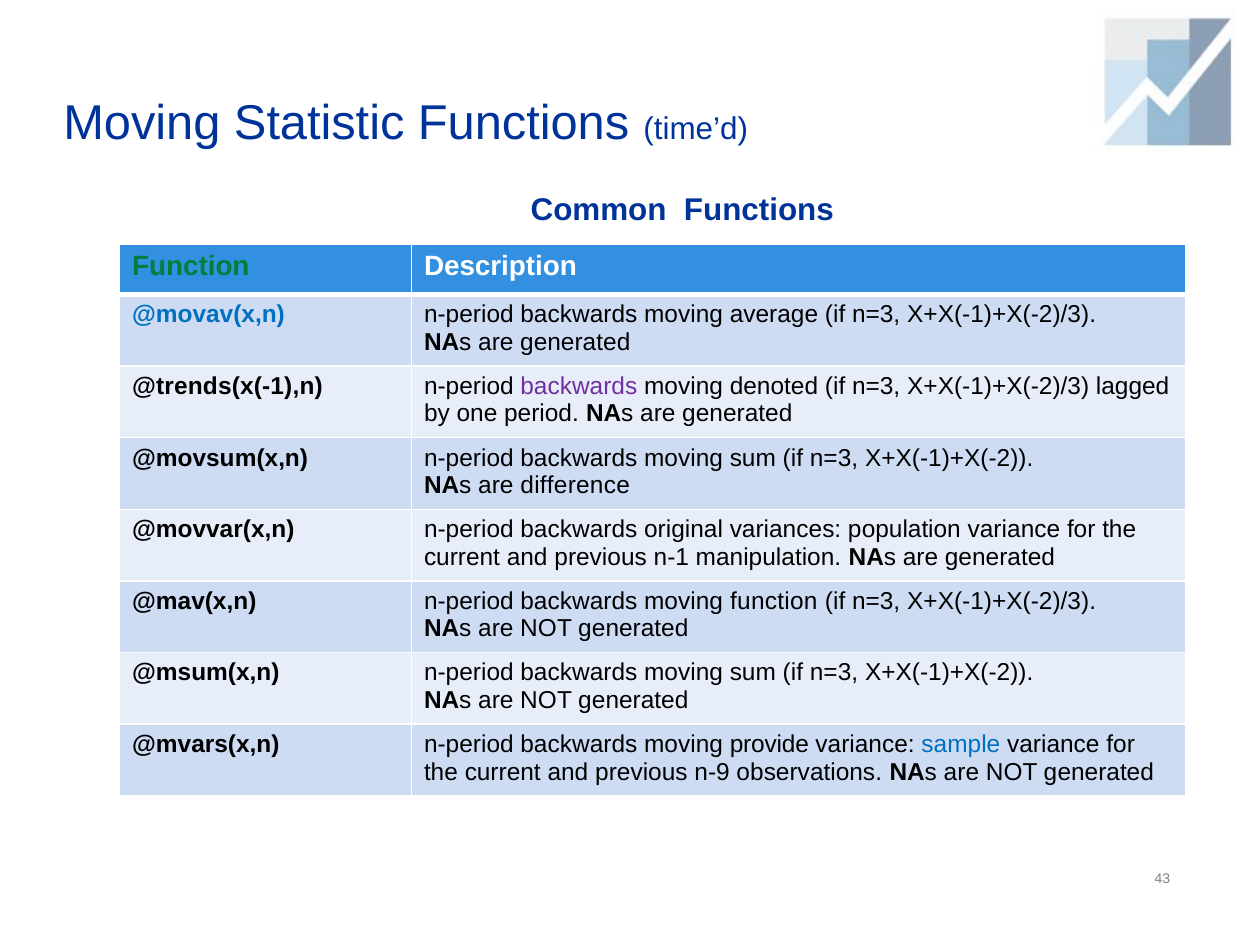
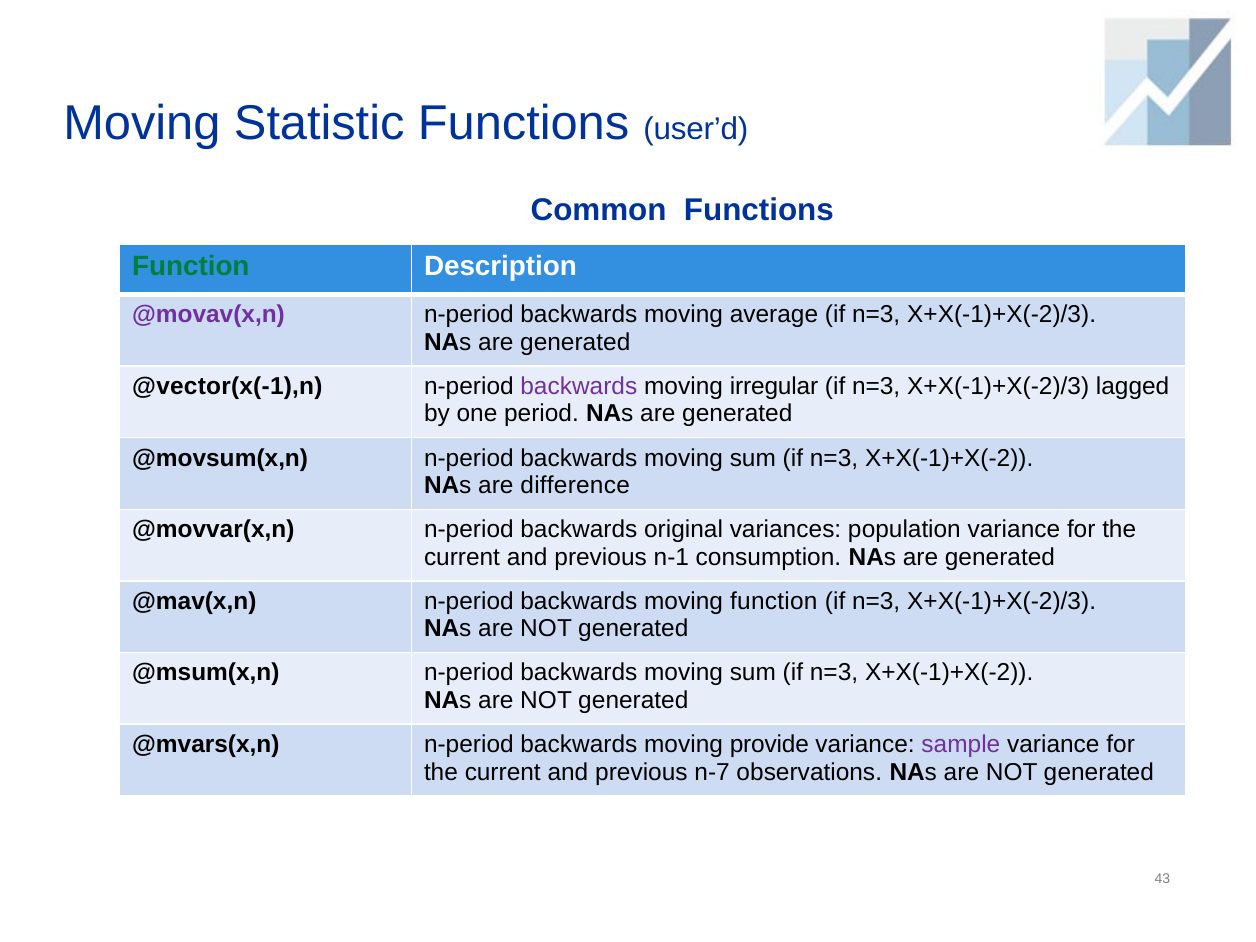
time’d: time’d -> user’d
@movav(x,n colour: blue -> purple
@trends(x(-1),n: @trends(x(-1),n -> @vector(x(-1),n
denoted: denoted -> irregular
manipulation: manipulation -> consumption
sample colour: blue -> purple
n-9: n-9 -> n-7
